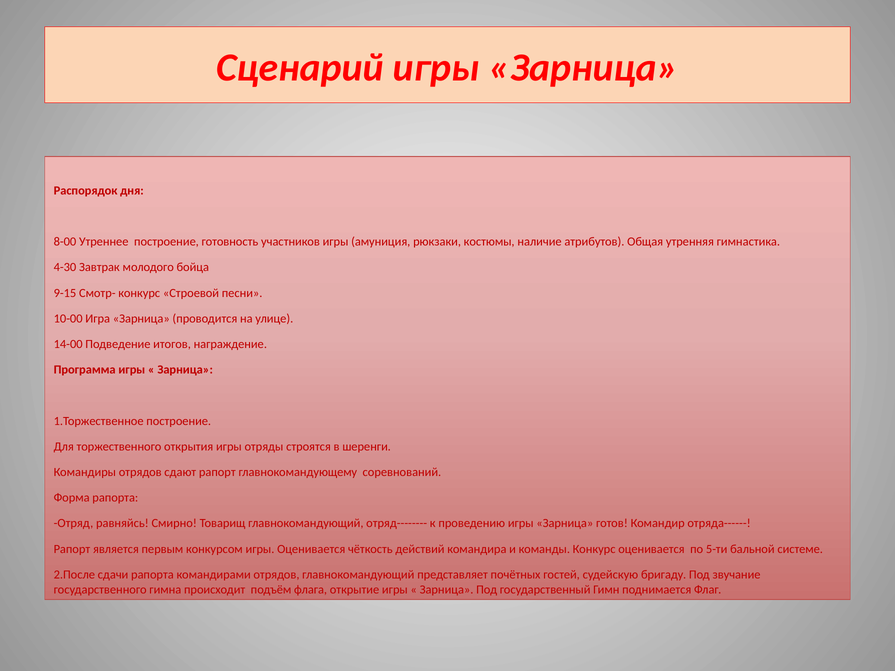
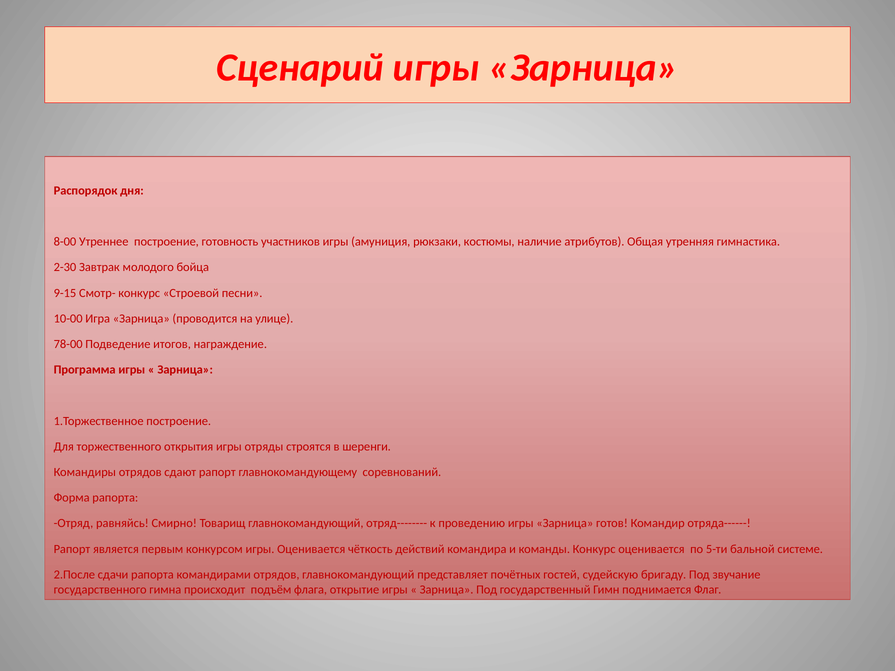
4-30: 4-30 -> 2-30
14-00: 14-00 -> 78-00
